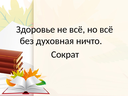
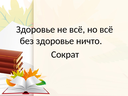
без духовная: духовная -> здоровье
